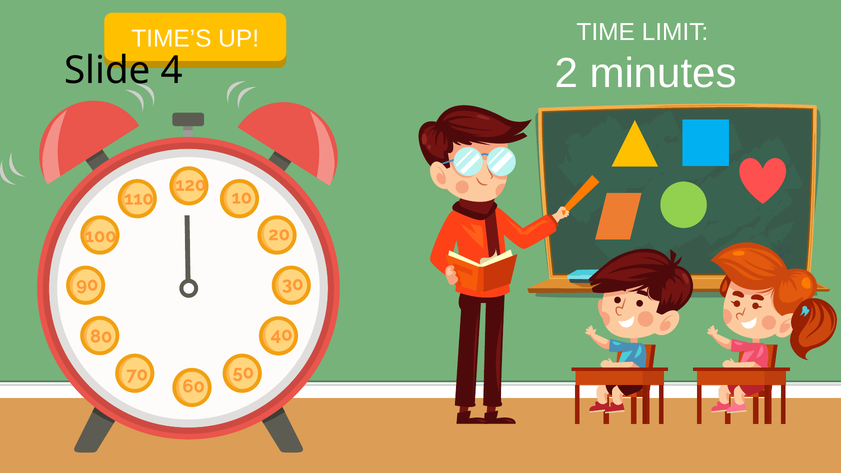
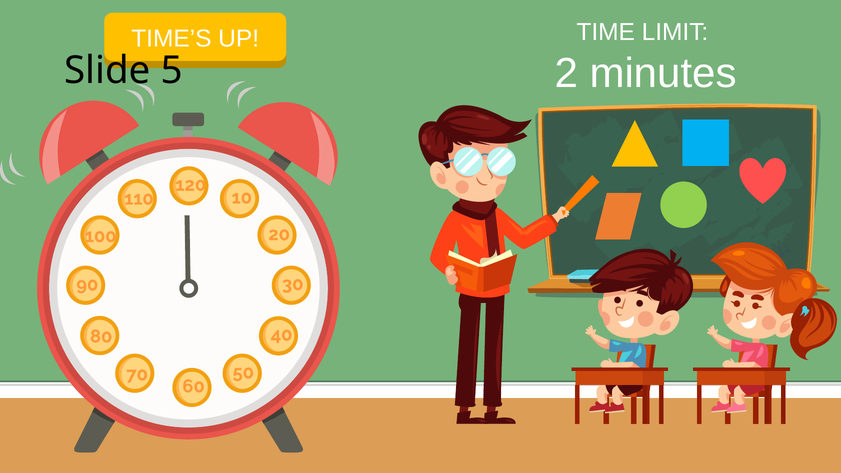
4: 4 -> 5
